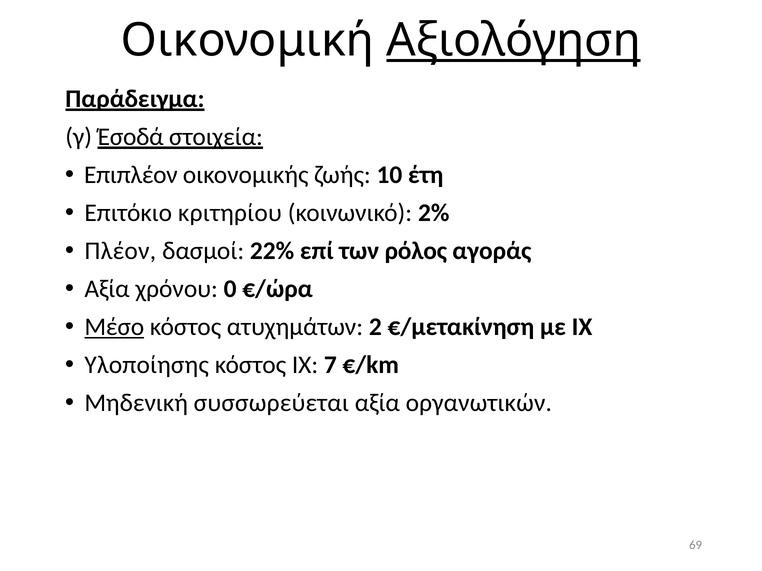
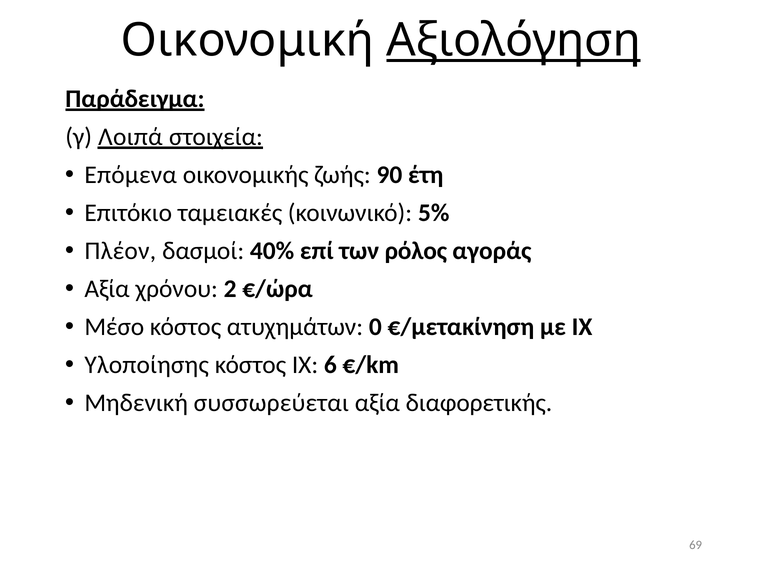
Έσοδά: Έσοδά -> Λοιπά
Επιπλέον: Επιπλέον -> Επόμενα
10: 10 -> 90
κριτηρίου: κριτηρίου -> ταμειακές
2%: 2% -> 5%
22%: 22% -> 40%
0: 0 -> 2
Μέσο underline: present -> none
2: 2 -> 0
7: 7 -> 6
οργανωτικών: οργανωτικών -> διαφορετικής
